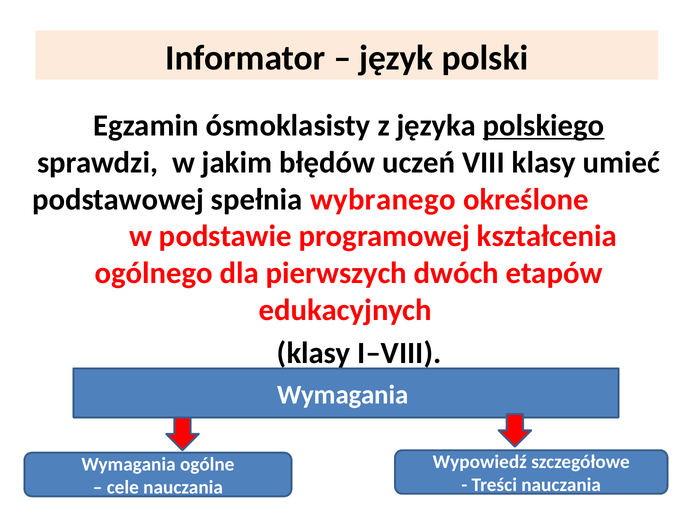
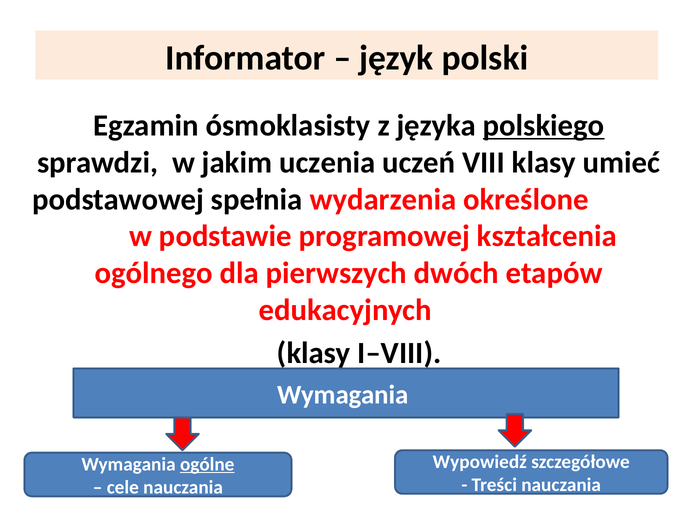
błędów: błędów -> uczenia
wybranego: wybranego -> wydarzenia
ogólne underline: none -> present
